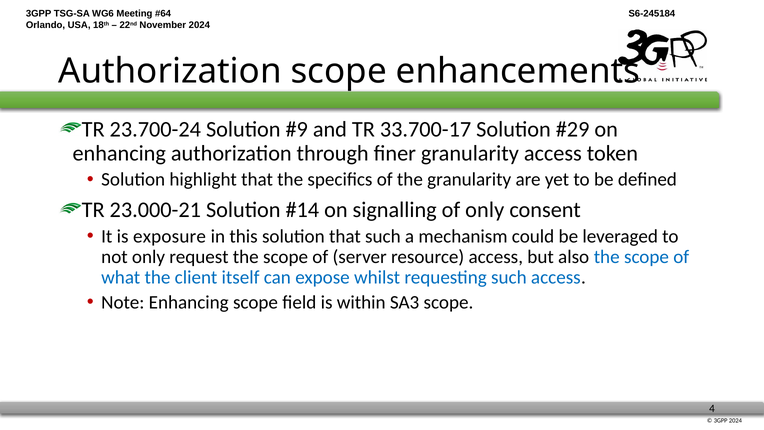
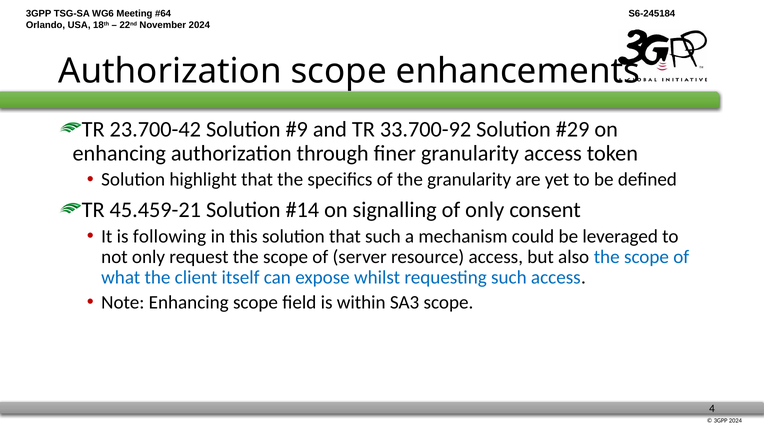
23.700-24: 23.700-24 -> 23.700-42
33.700-17: 33.700-17 -> 33.700-92
23.000-21: 23.000-21 -> 45.459-21
exposure: exposure -> following
